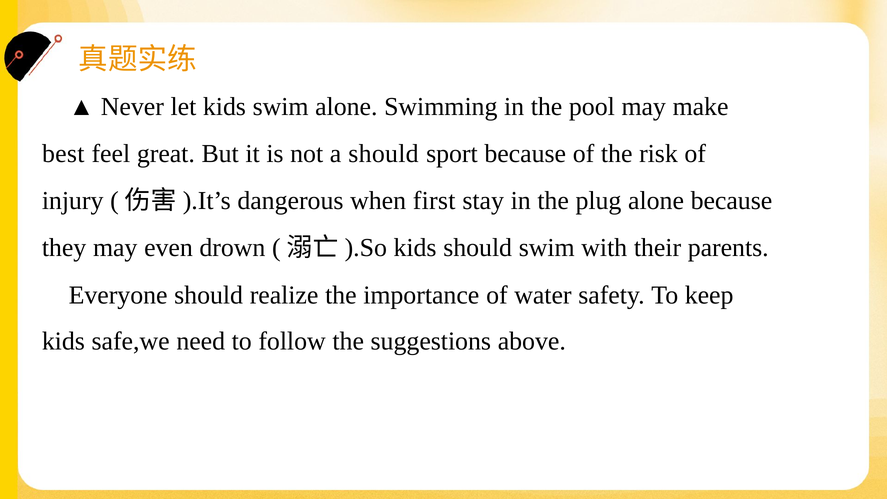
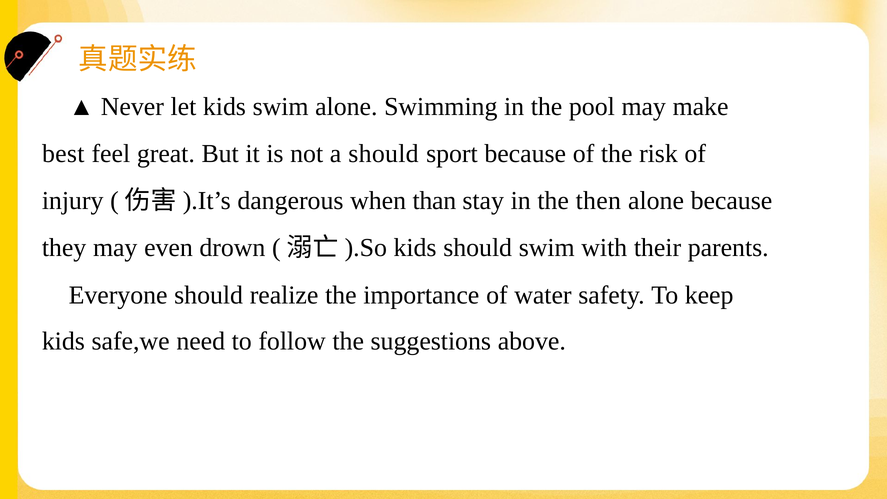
first: first -> than
plug: plug -> then
